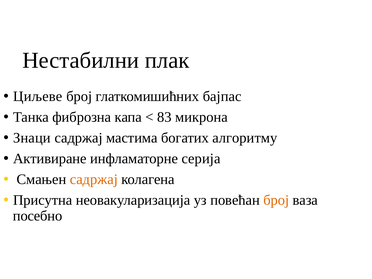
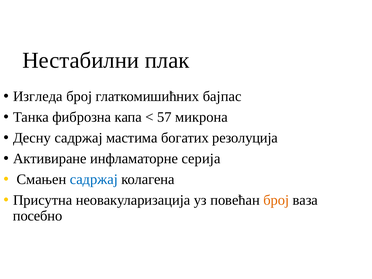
Циљеве: Циљеве -> Изгледа
83: 83 -> 57
Знаци: Знаци -> Десну
алгоритму: алгоритму -> резолуција
садржај at (94, 179) colour: orange -> blue
